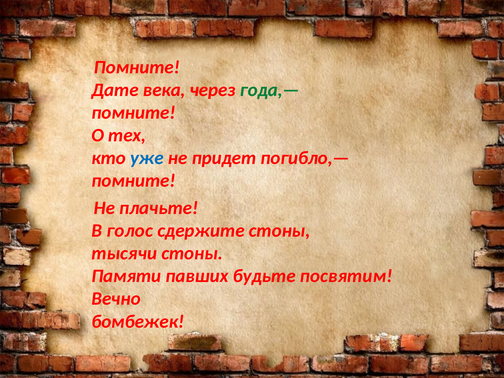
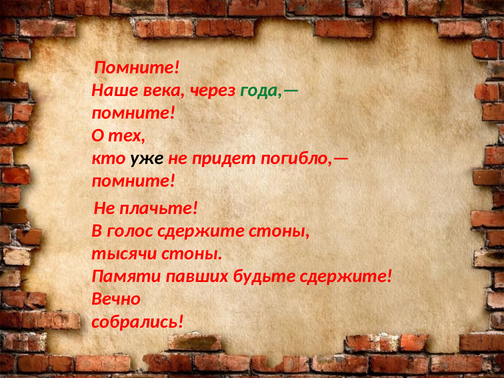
Дате: Дате -> Наше
уже colour: blue -> black
будьте посвятим: посвятим -> сдержите
бомбежек: бомбежек -> собрались
